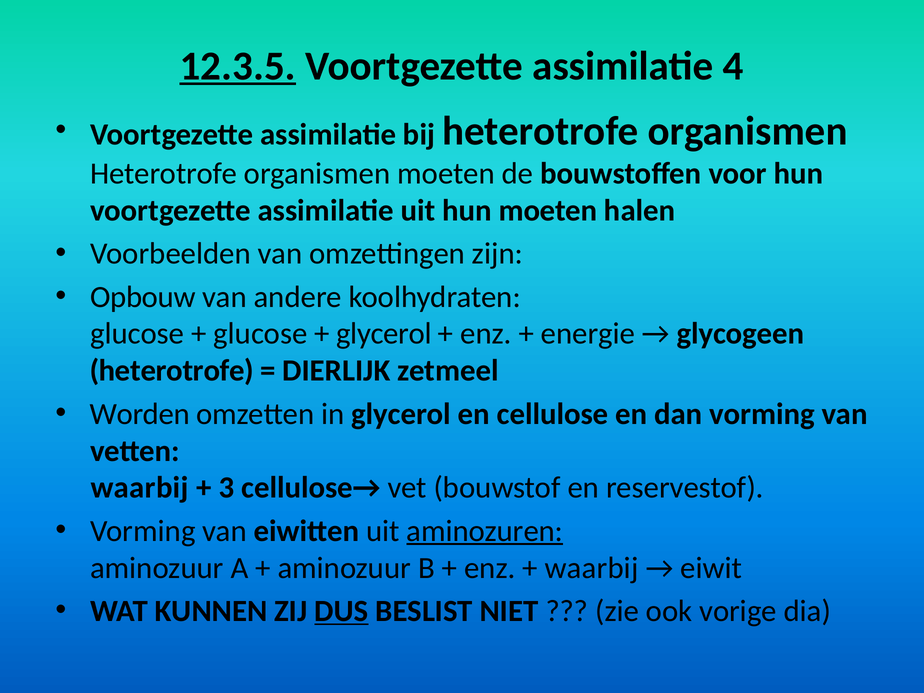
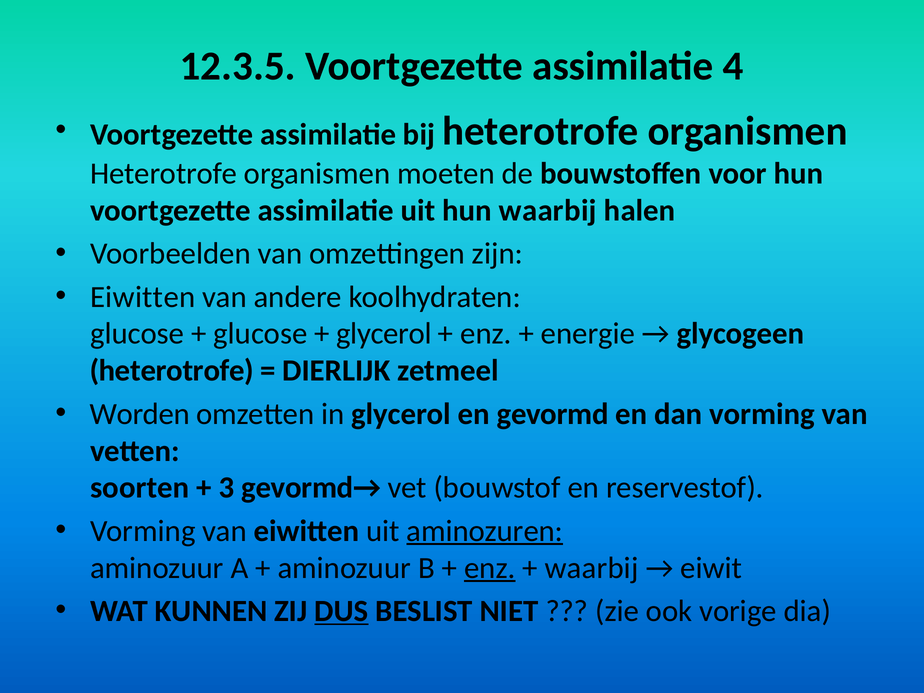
12.3.5 underline: present -> none
hun moeten: moeten -> waarbij
Opbouw at (143, 297): Opbouw -> Eiwitten
cellulose: cellulose -> gevormd
waarbij at (140, 488): waarbij -> soorten
cellulose→: cellulose→ -> gevormd→
enz at (490, 568) underline: none -> present
